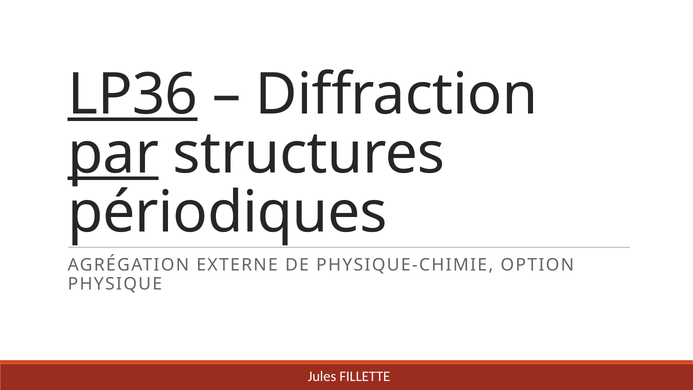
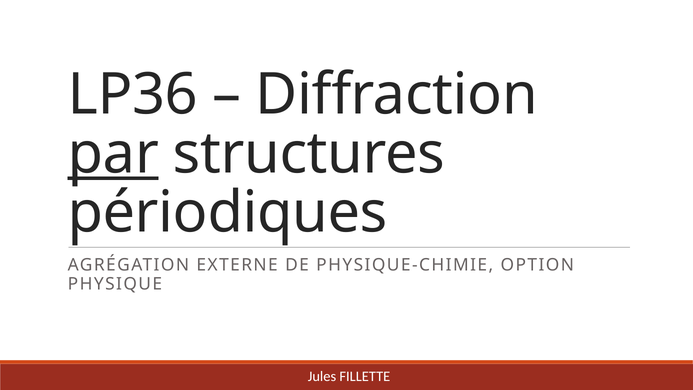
LP36 underline: present -> none
